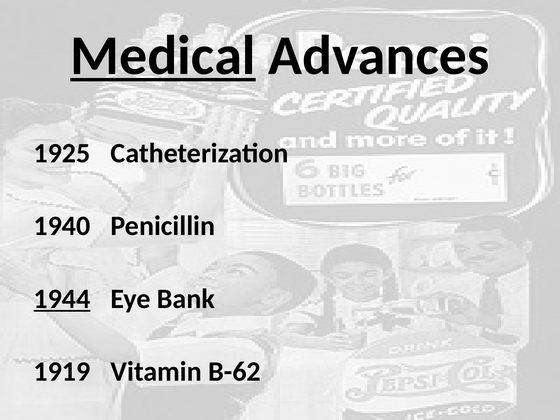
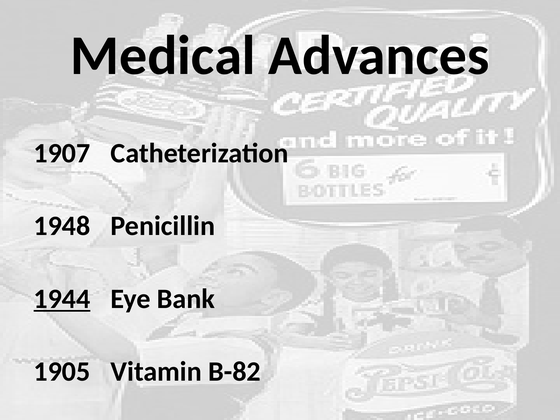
Medical underline: present -> none
1925: 1925 -> 1907
1940: 1940 -> 1948
1919: 1919 -> 1905
B-62: B-62 -> B-82
